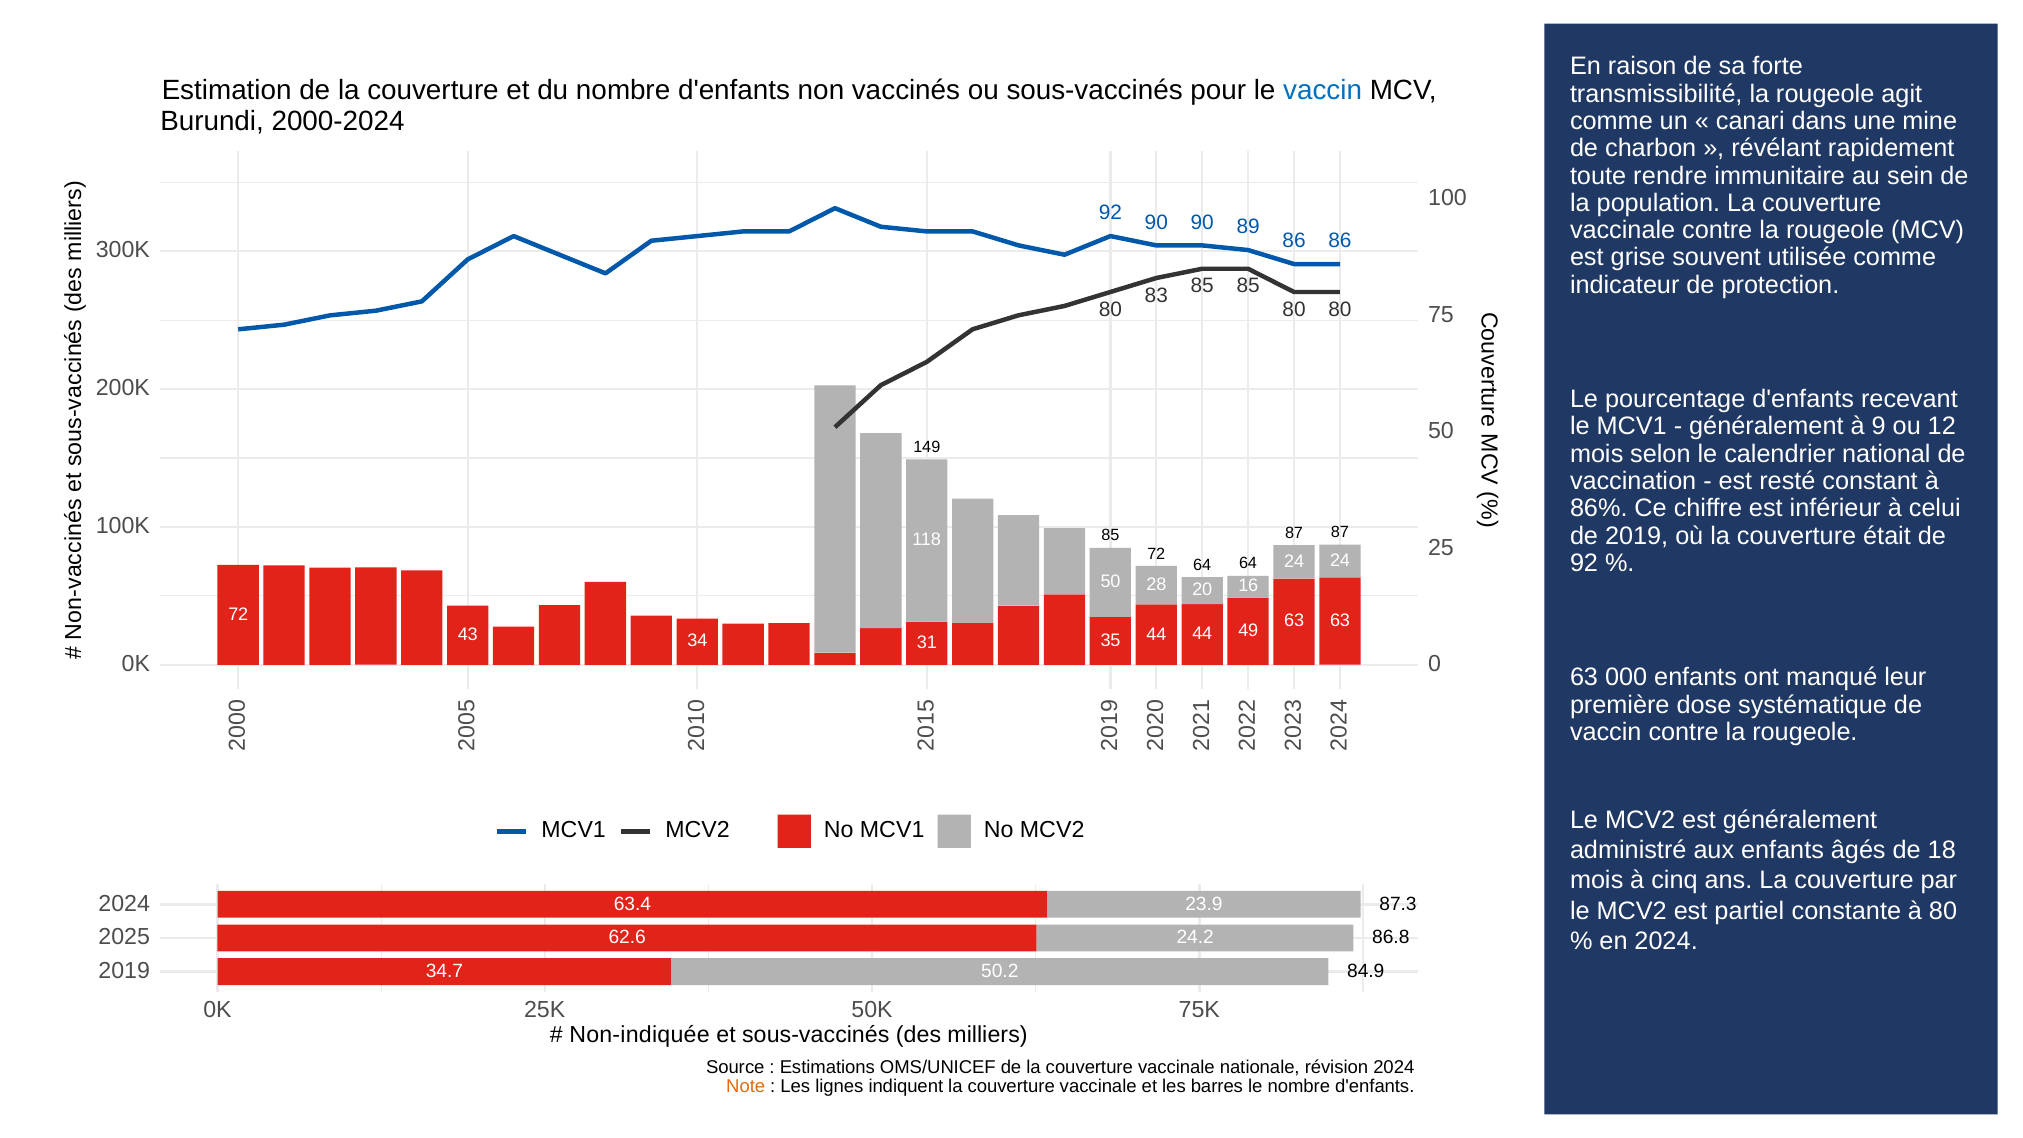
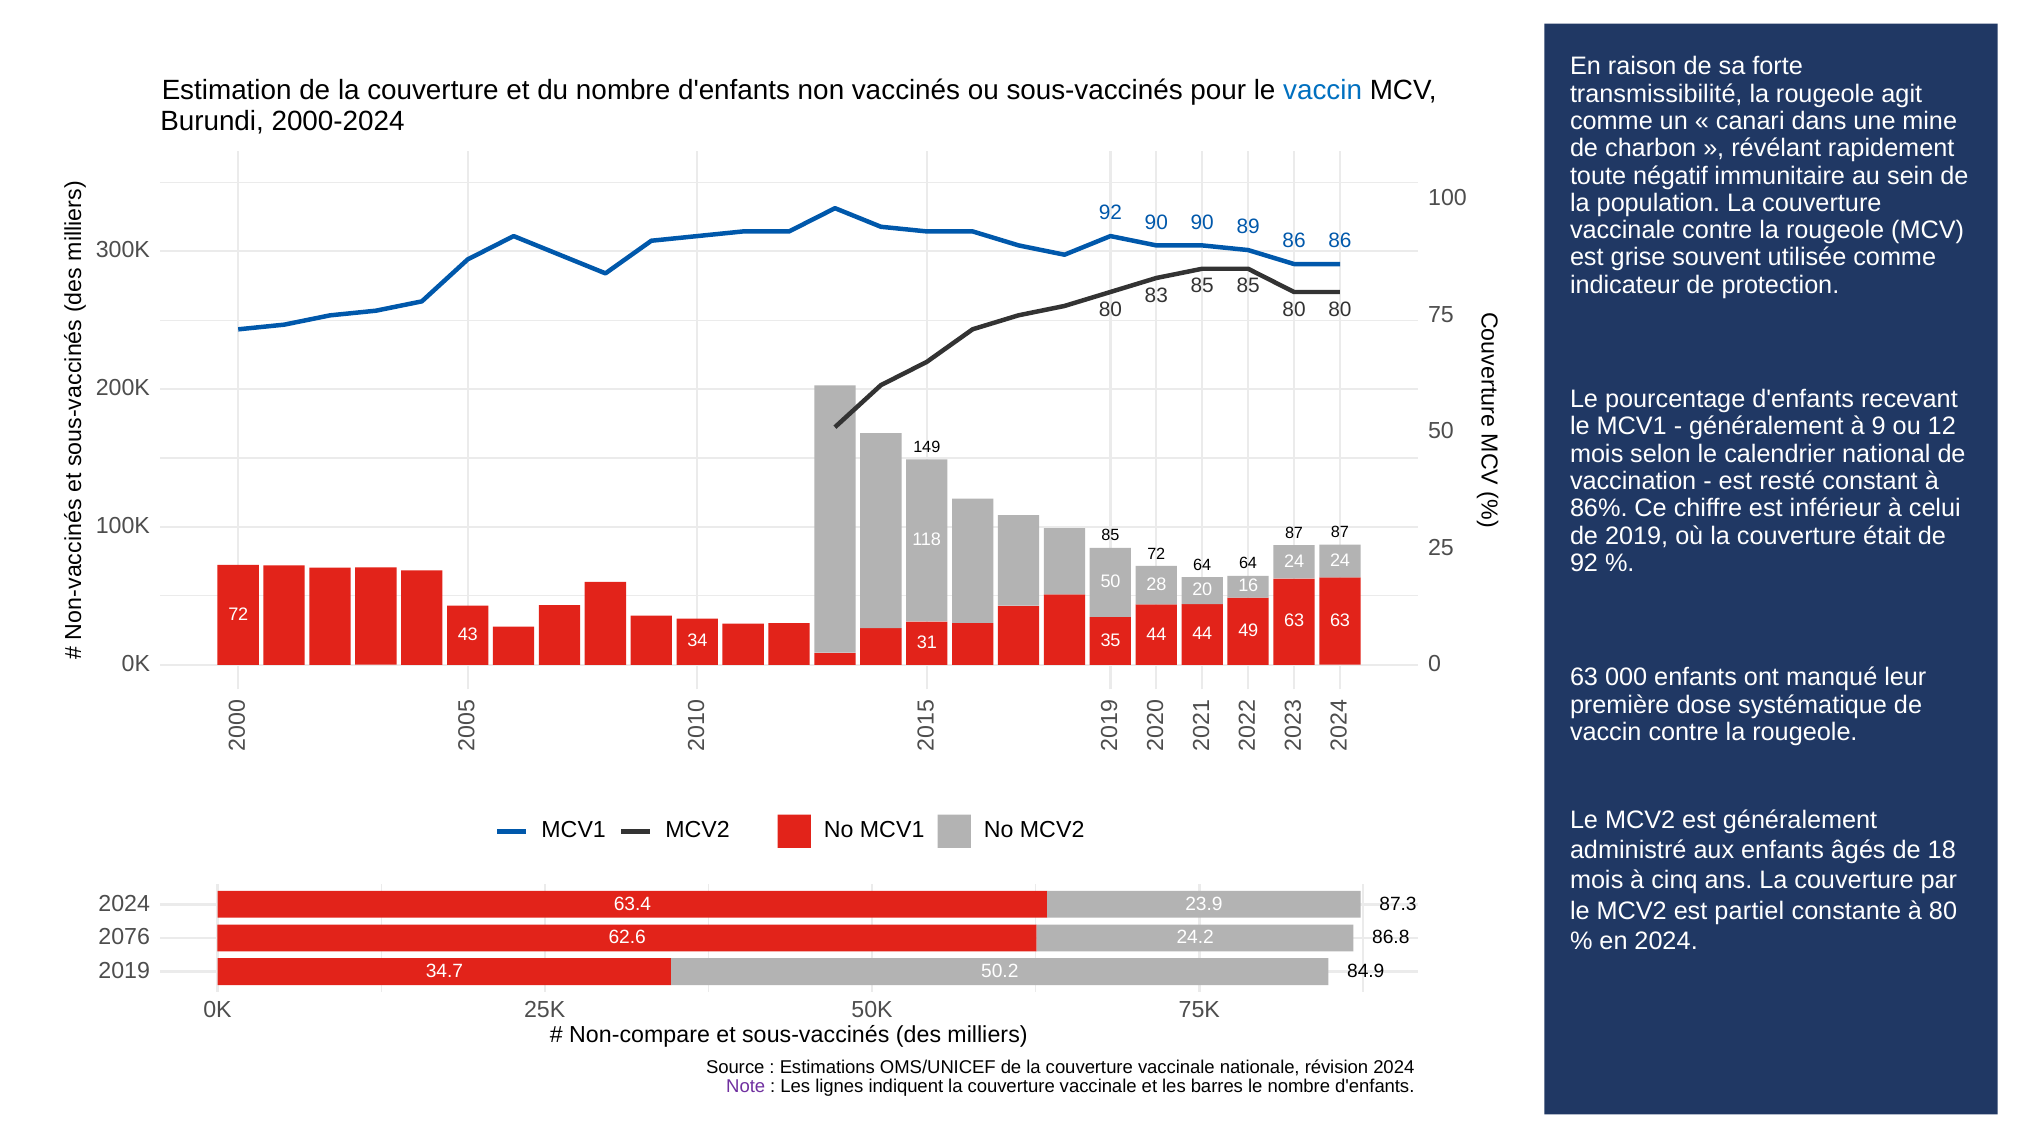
rendre: rendre -> négatif
2025: 2025 -> 2076
Non-indiquée: Non-indiquée -> Non-compare
Note colour: orange -> purple
